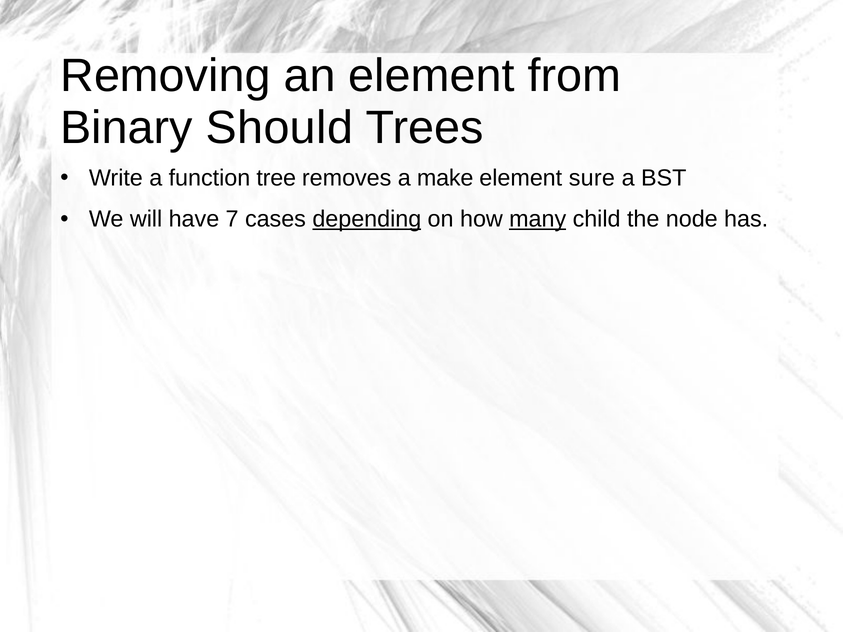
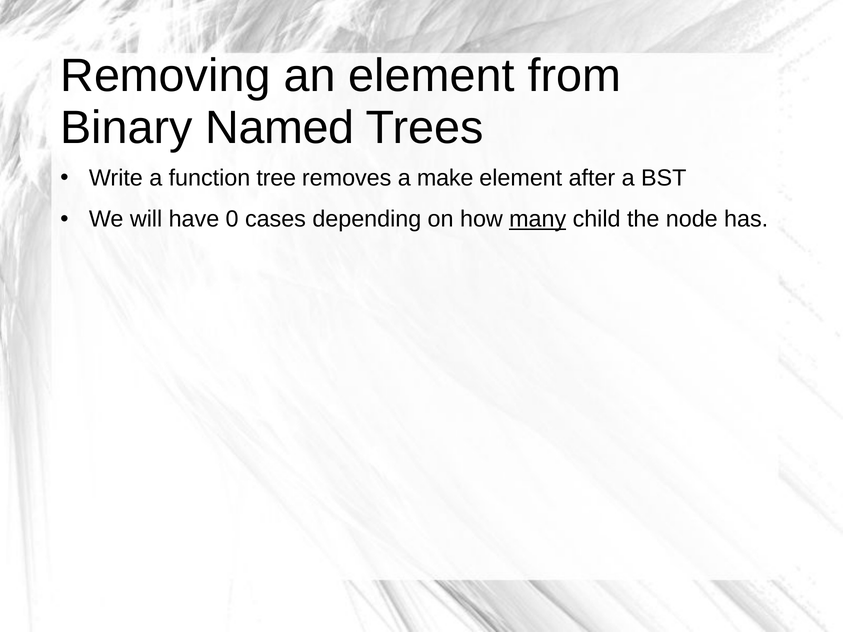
Should: Should -> Named
sure: sure -> after
7: 7 -> 0
depending underline: present -> none
